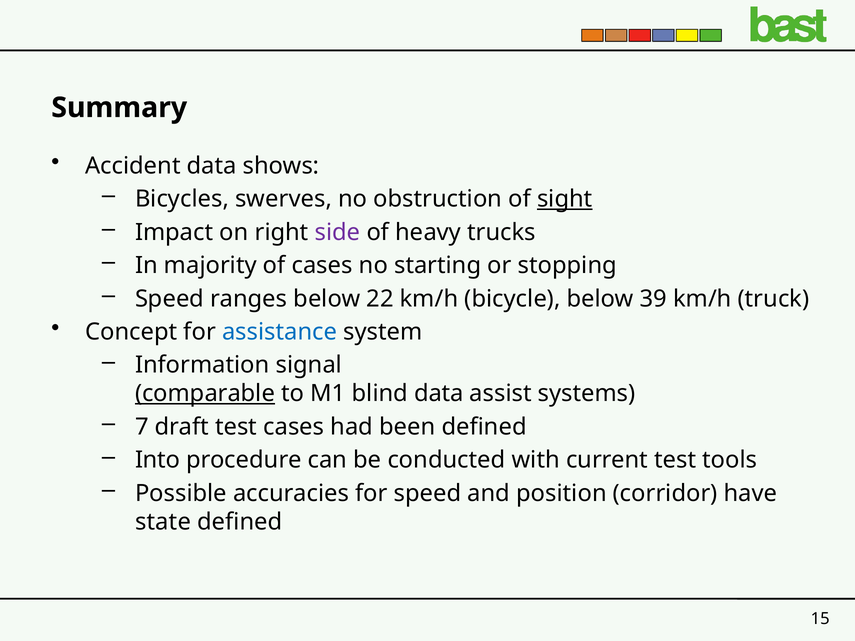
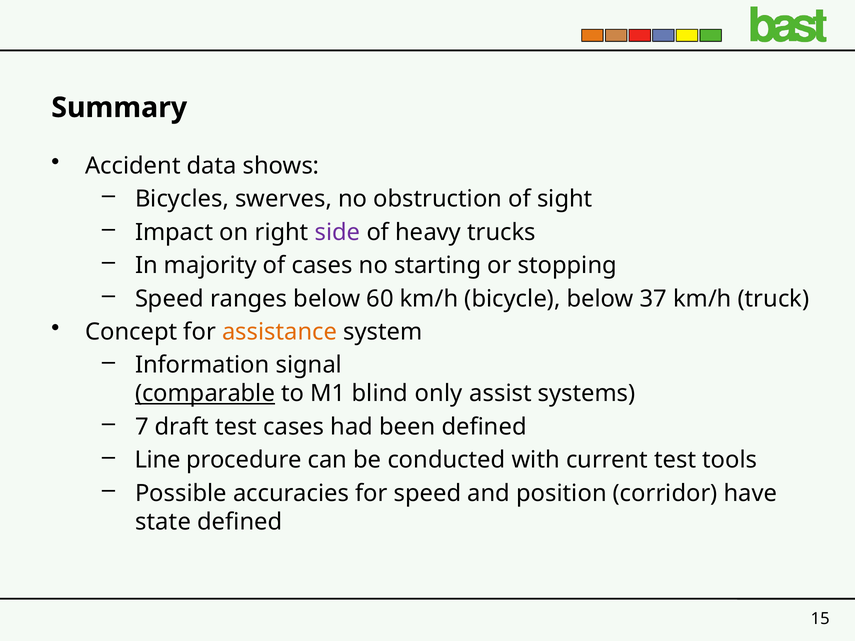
sight underline: present -> none
22: 22 -> 60
39: 39 -> 37
assistance colour: blue -> orange
blind data: data -> only
Into: Into -> Line
